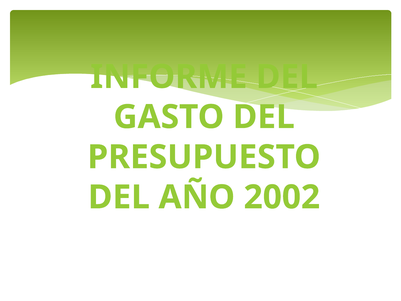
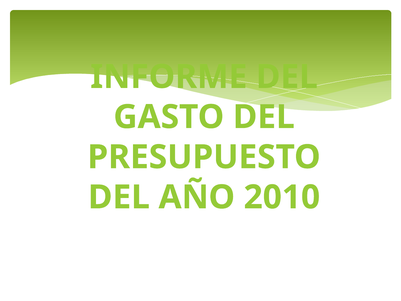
2002: 2002 -> 2010
